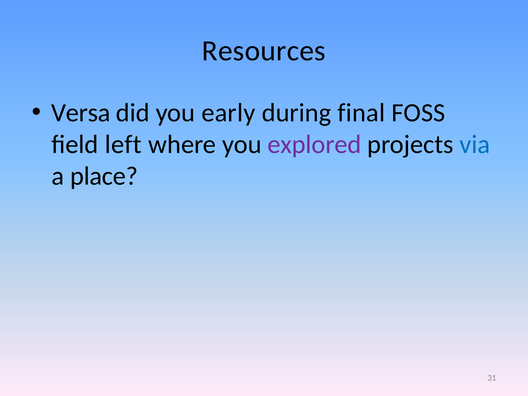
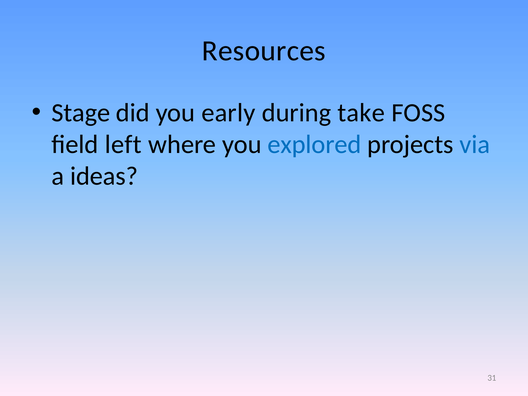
Versa: Versa -> Stage
final: final -> take
explored colour: purple -> blue
place: place -> ideas
